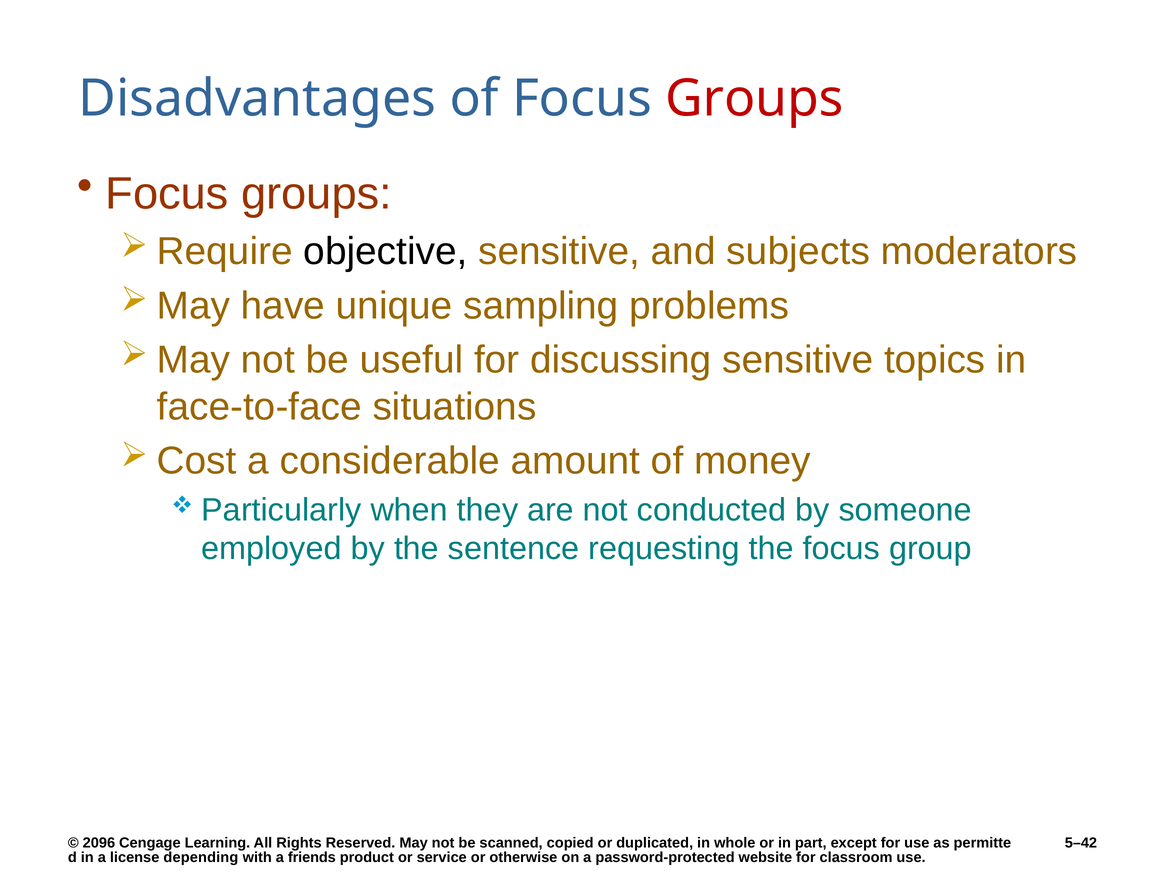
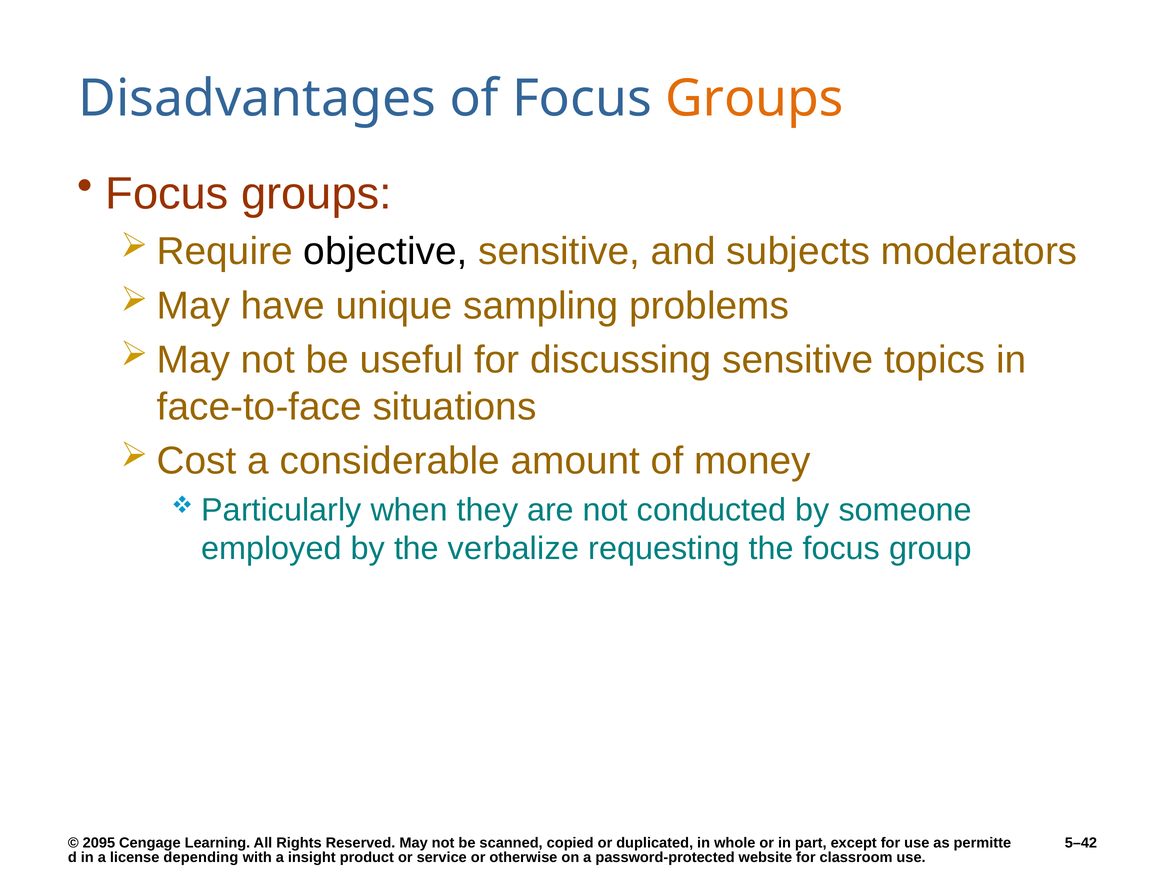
Groups at (755, 99) colour: red -> orange
sentence: sentence -> verbalize
2096: 2096 -> 2095
friends: friends -> insight
